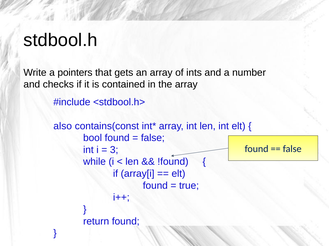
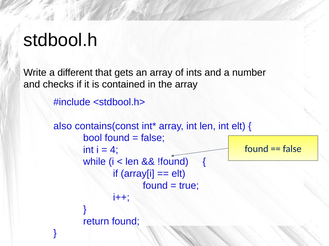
pointers: pointers -> different
3: 3 -> 4
